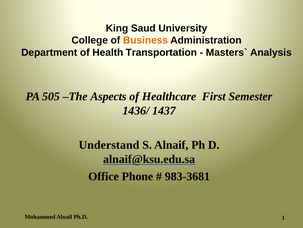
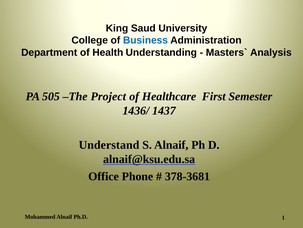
Business colour: orange -> blue
Transportation: Transportation -> Understanding
Aspects: Aspects -> Project
983-3681: 983-3681 -> 378-3681
